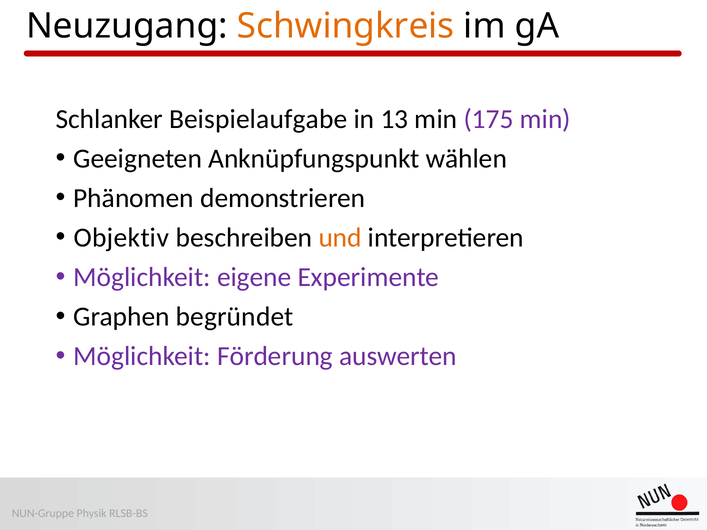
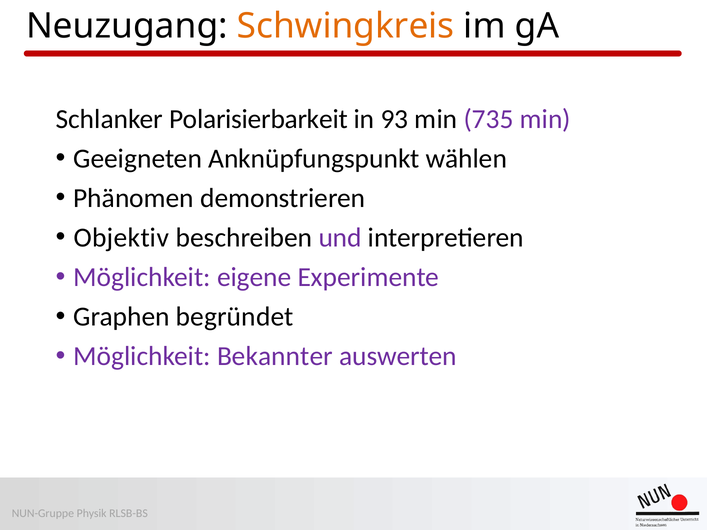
Beispielaufgabe: Beispielaufgabe -> Polarisierbarkeit
13: 13 -> 93
175: 175 -> 735
und colour: orange -> purple
Förderung: Förderung -> Bekannter
